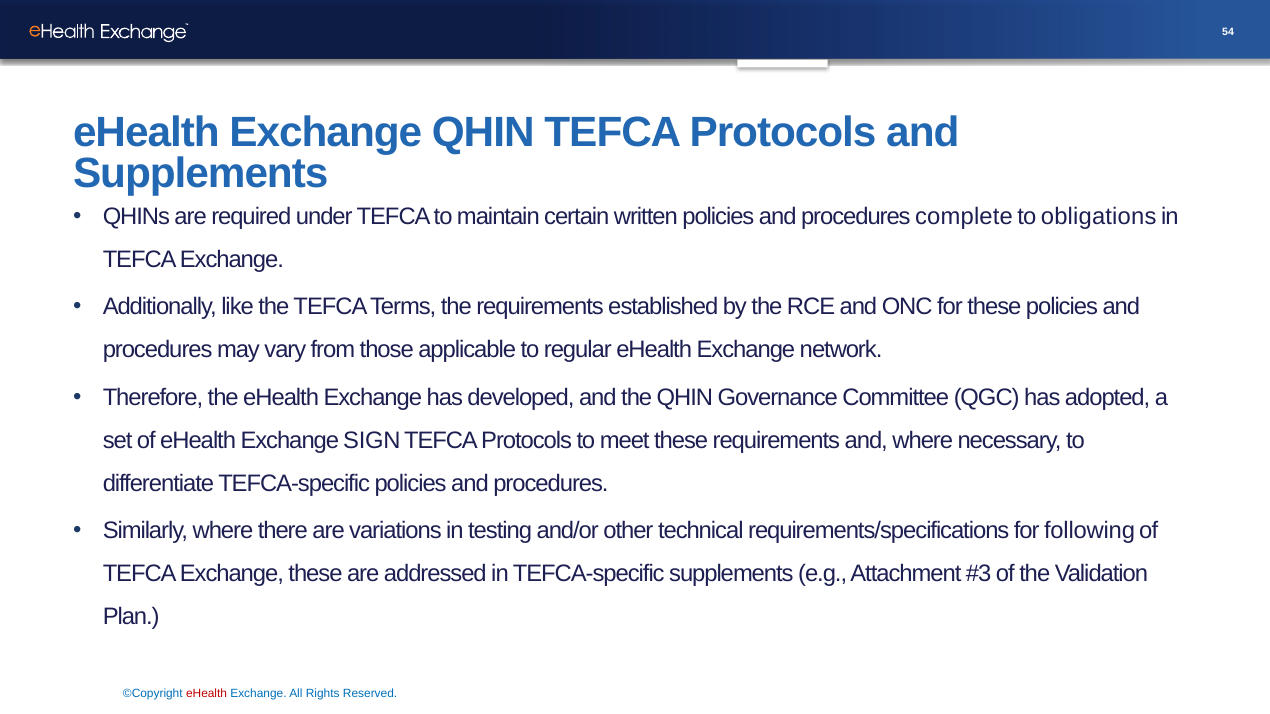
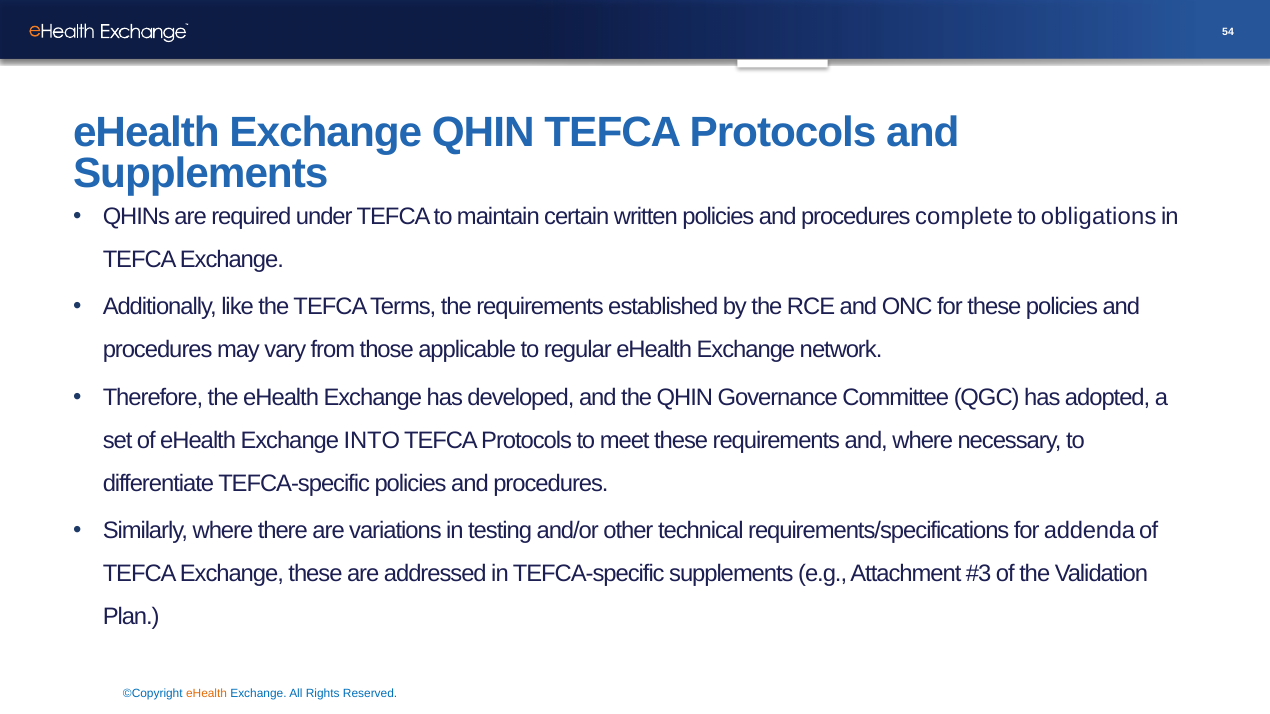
SIGN: SIGN -> INTO
following: following -> addenda
eHealth at (207, 694) colour: red -> orange
